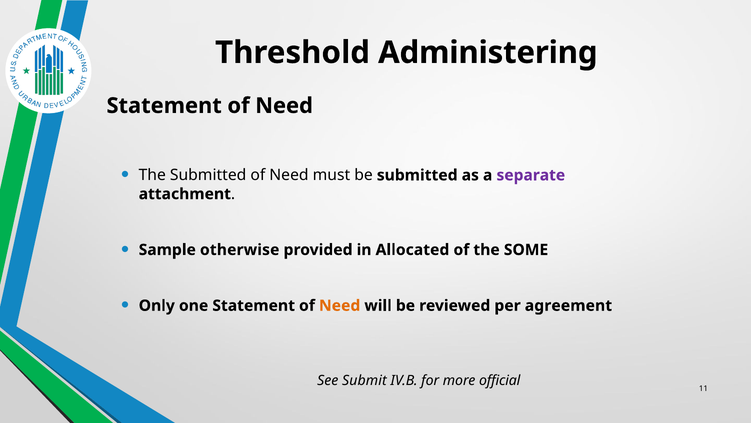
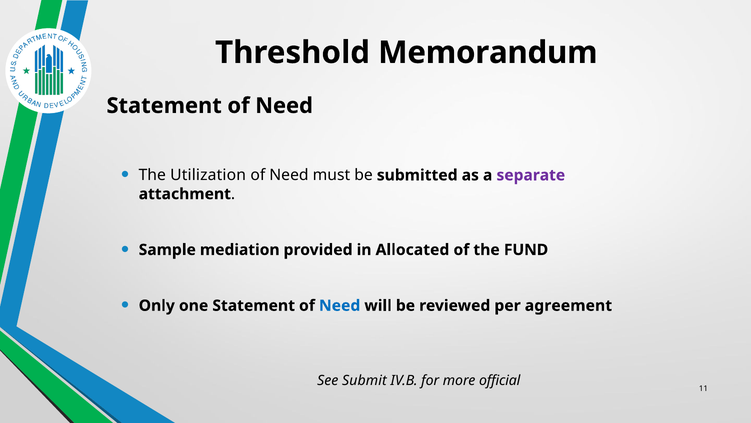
Administering: Administering -> Memorandum
The Submitted: Submitted -> Utilization
otherwise: otherwise -> mediation
SOME: SOME -> FUND
Need at (340, 305) colour: orange -> blue
